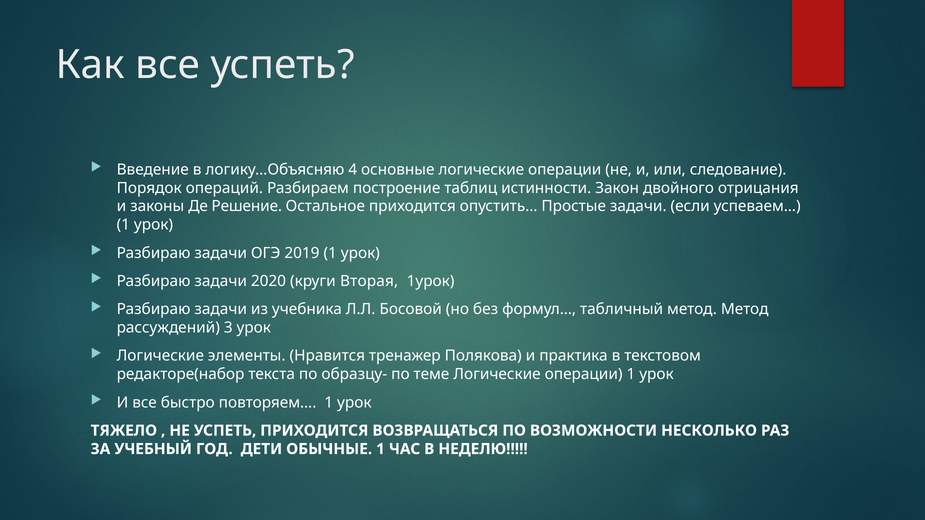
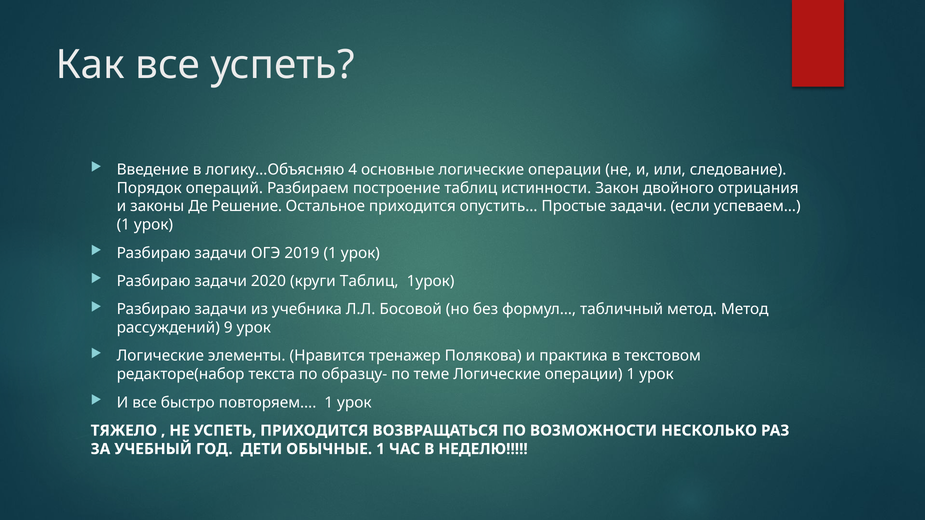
круги Вторая: Вторая -> Таблиц
3: 3 -> 9
